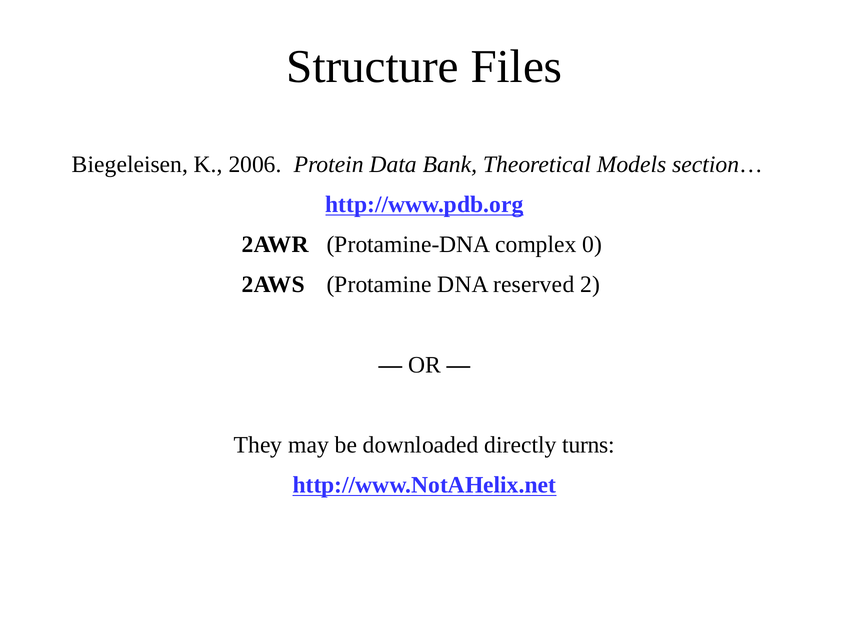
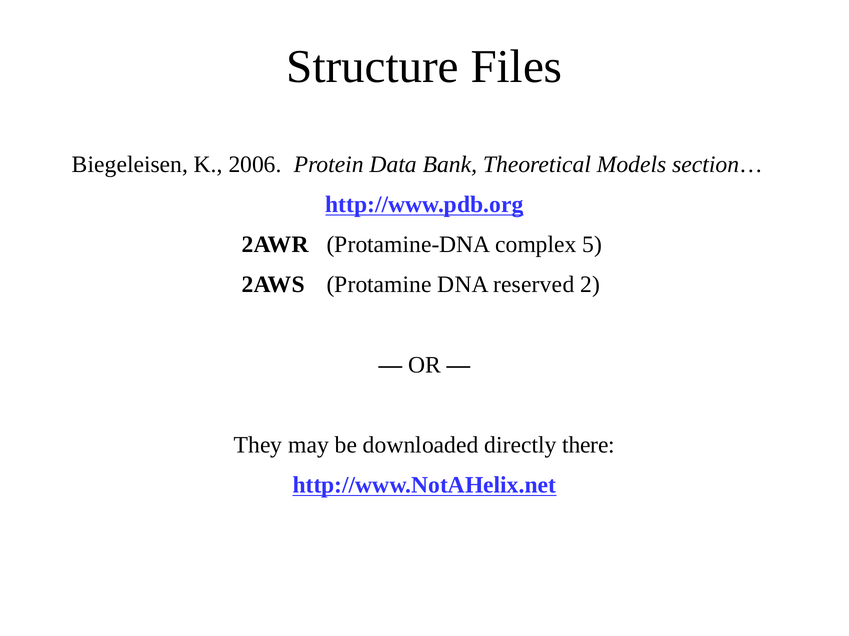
0: 0 -> 5
turns: turns -> there
